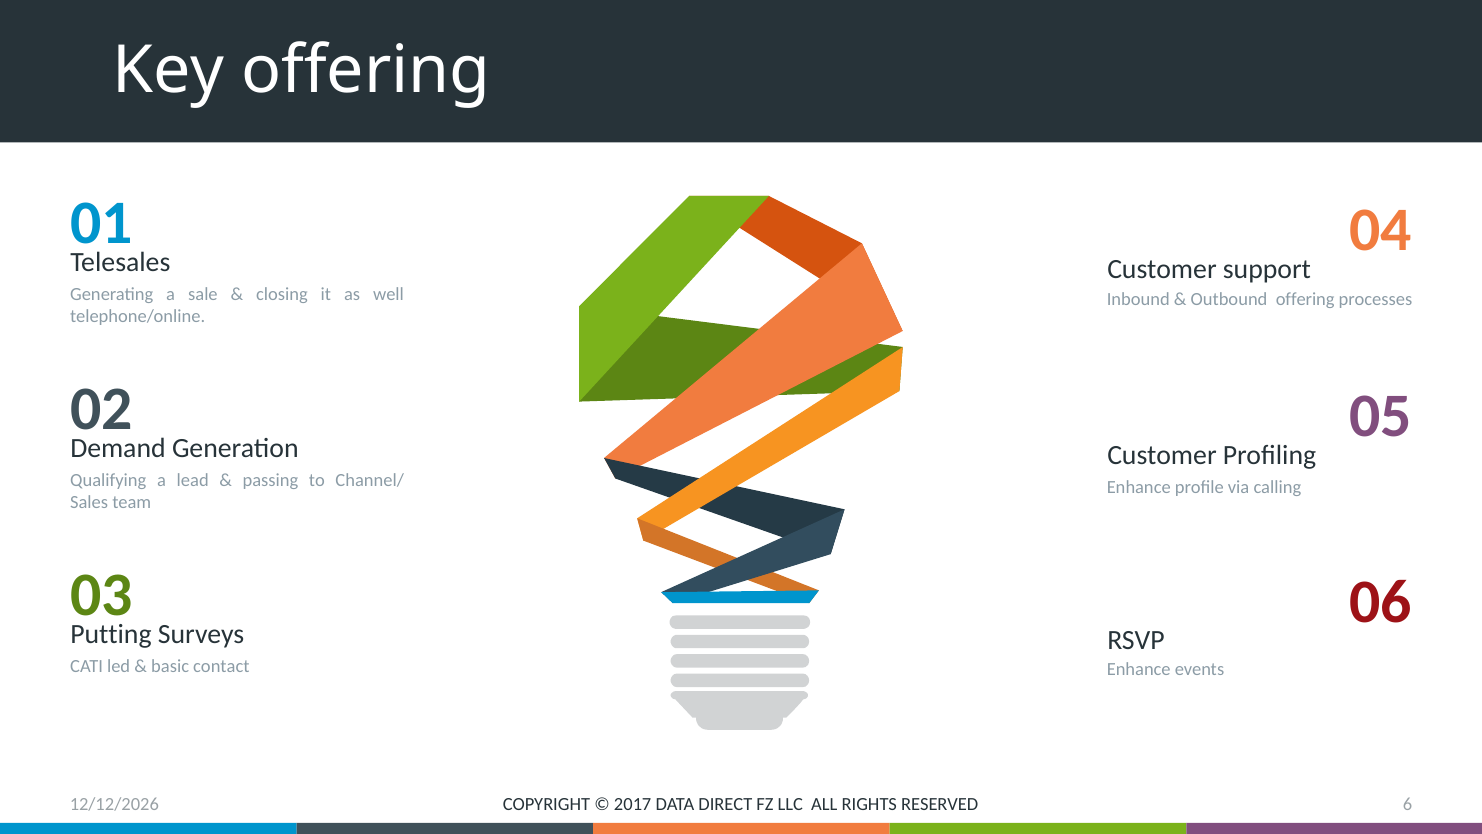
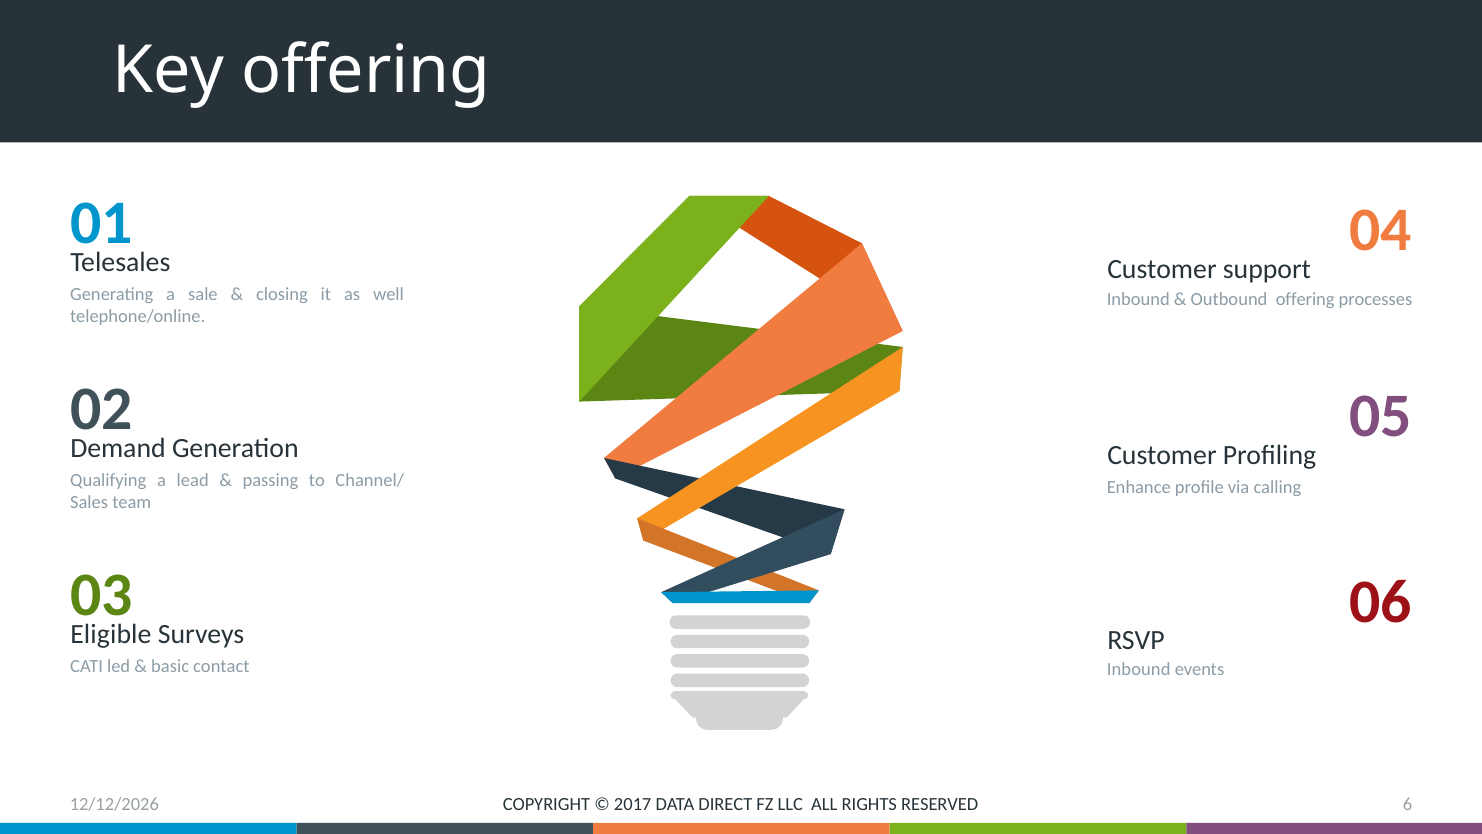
Putting: Putting -> Eligible
Enhance at (1139, 669): Enhance -> Inbound
